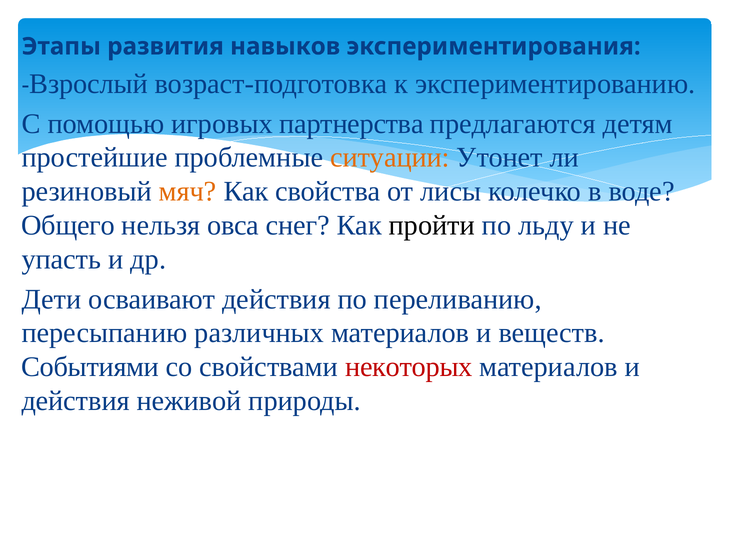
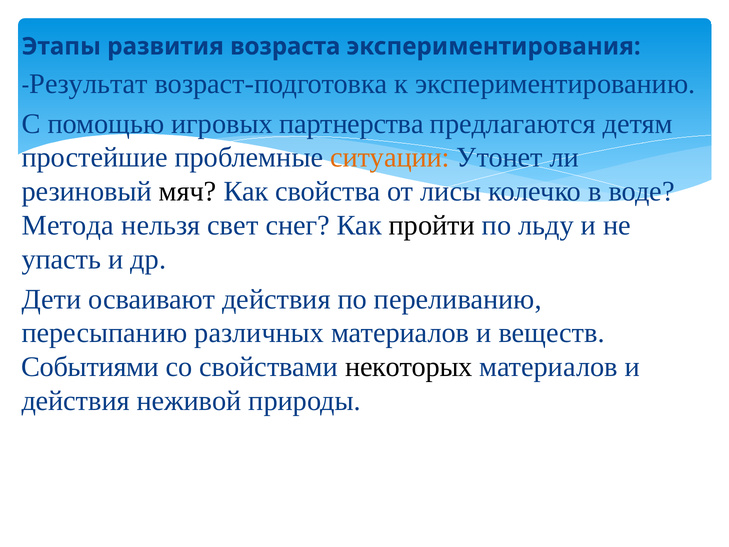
навыков: навыков -> возраста
Взрослый: Взрослый -> Результат
мяч colour: orange -> black
Общего: Общего -> Метода
овса: овса -> свет
некоторых colour: red -> black
